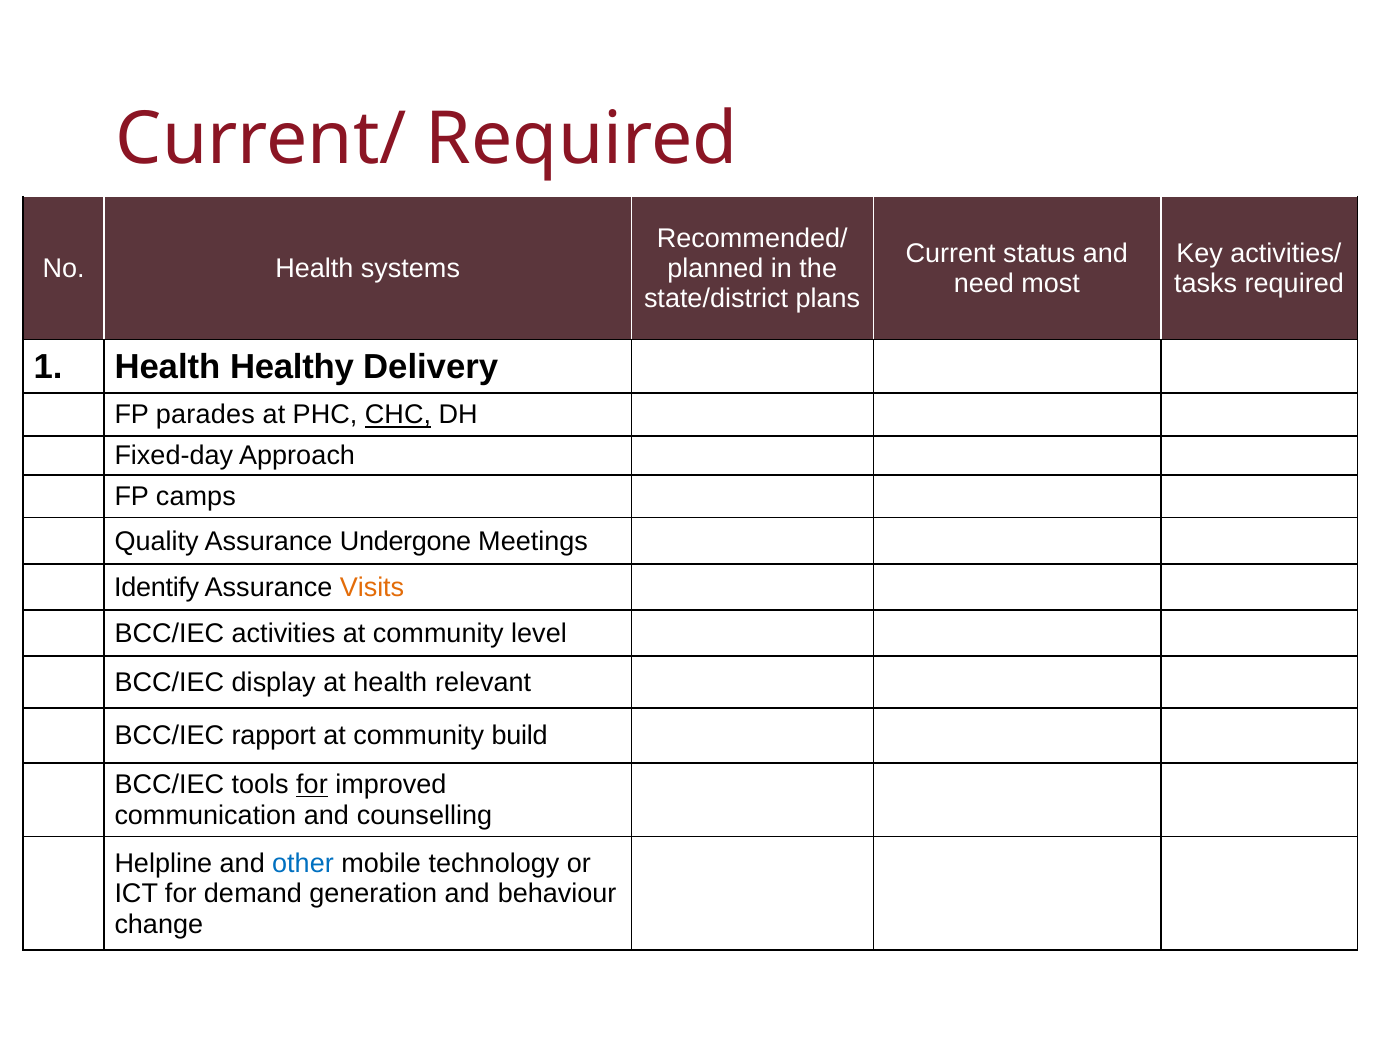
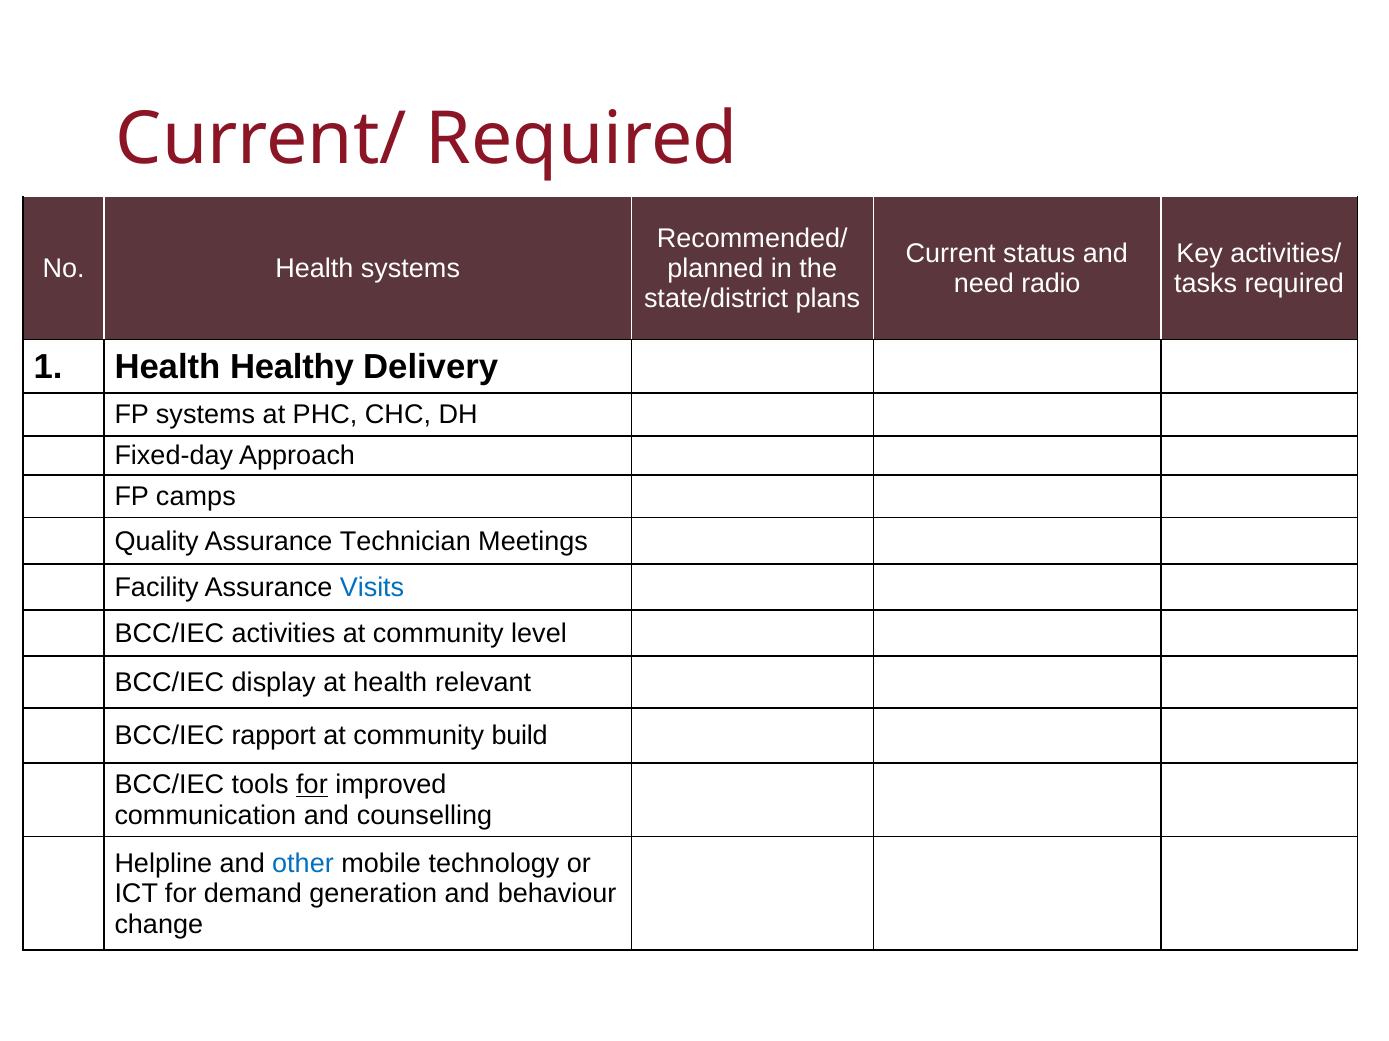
most: most -> radio
FP parades: parades -> systems
CHC underline: present -> none
Undergone: Undergone -> Technician
Identify: Identify -> Facility
Visits colour: orange -> blue
